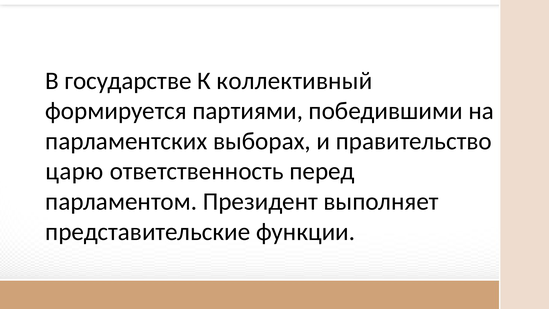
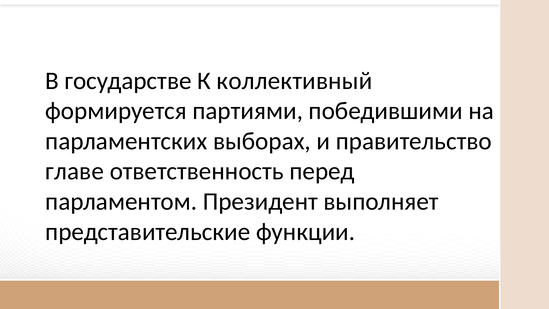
царю: царю -> главе
